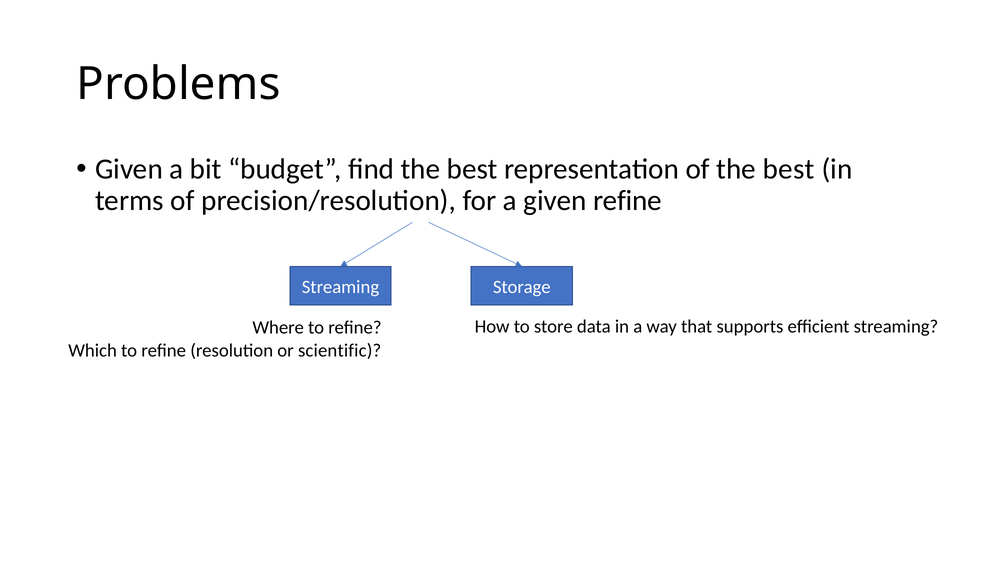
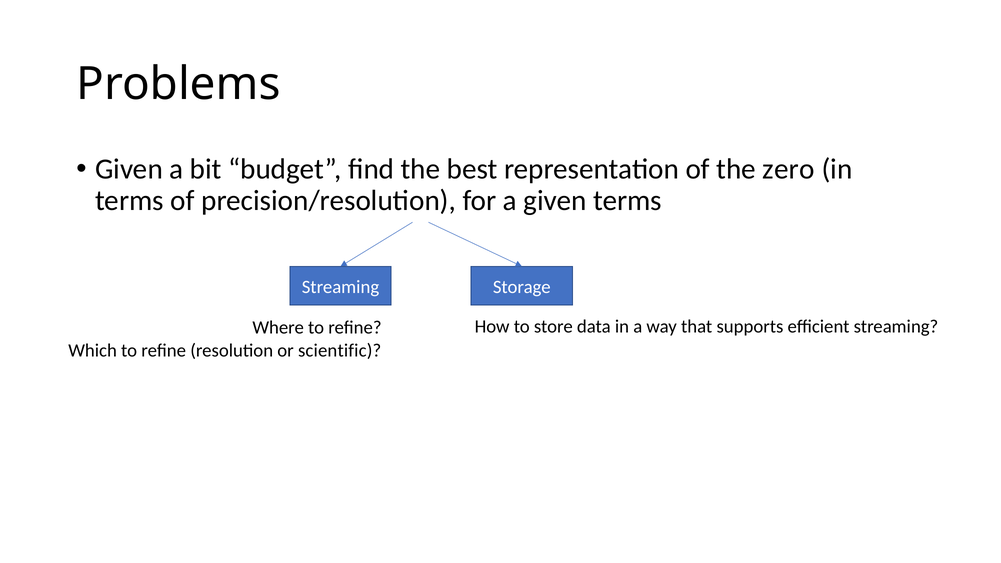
of the best: best -> zero
given refine: refine -> terms
